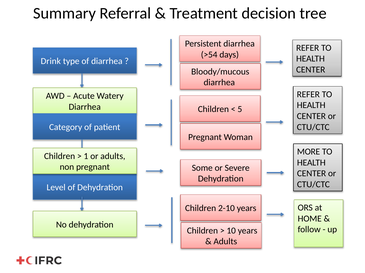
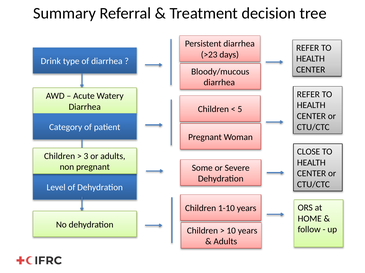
>54: >54 -> >23
MORE: MORE -> CLOSE
1: 1 -> 3
2-10: 2-10 -> 1-10
